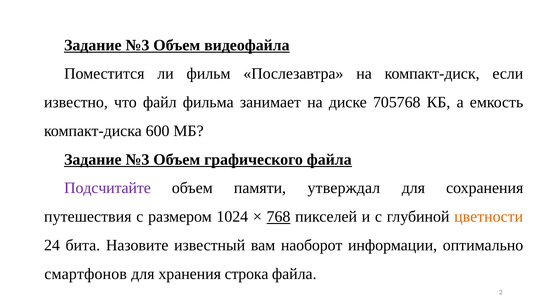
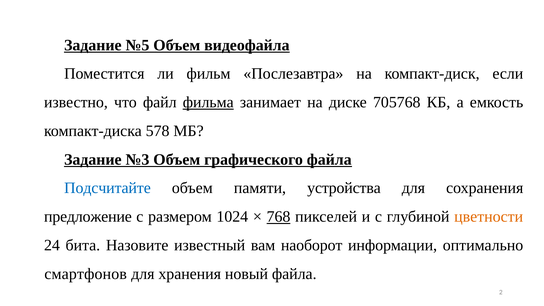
№3 at (137, 45): №3 -> №5
фильма underline: none -> present
600: 600 -> 578
Подсчитайте colour: purple -> blue
утверждал: утверждал -> устройства
путешествия: путешествия -> предложение
строка: строка -> новый
